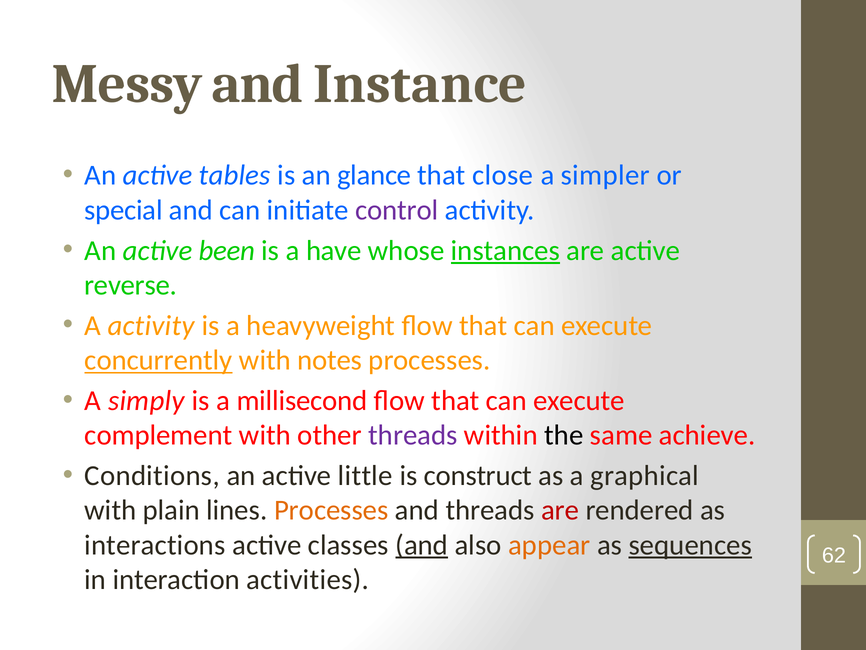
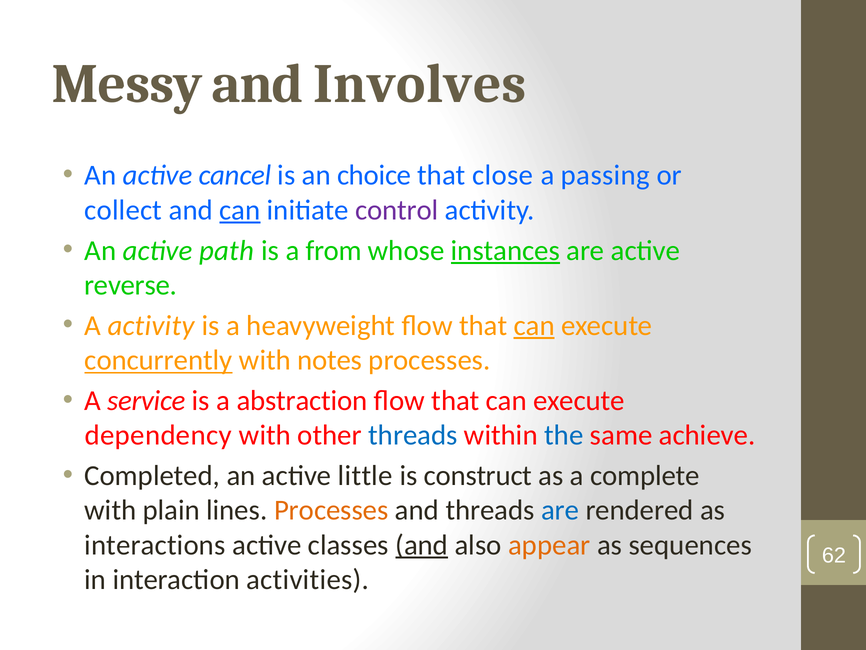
Instance: Instance -> Involves
tables: tables -> cancel
glance: glance -> choice
simpler: simpler -> passing
special: special -> collect
can at (240, 210) underline: none -> present
been: been -> path
have: have -> from
can at (534, 325) underline: none -> present
simply: simply -> service
millisecond: millisecond -> abstraction
complement: complement -> dependency
threads at (413, 435) colour: purple -> blue
the colour: black -> blue
Conditions: Conditions -> Completed
graphical: graphical -> complete
are at (560, 510) colour: red -> blue
sequences underline: present -> none
